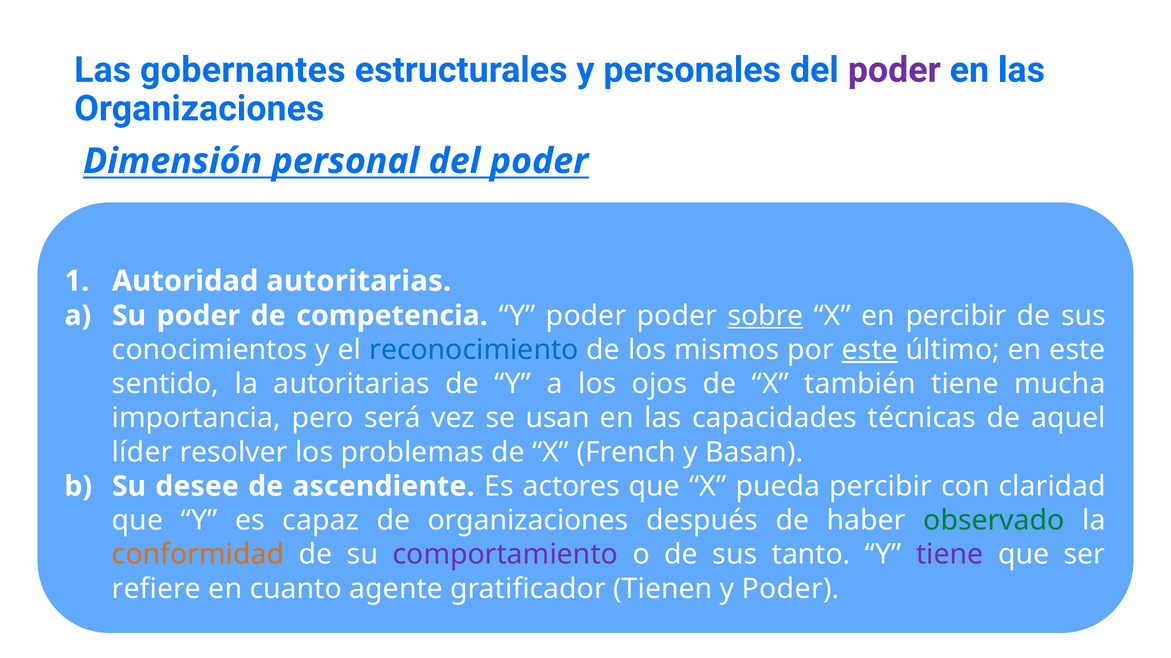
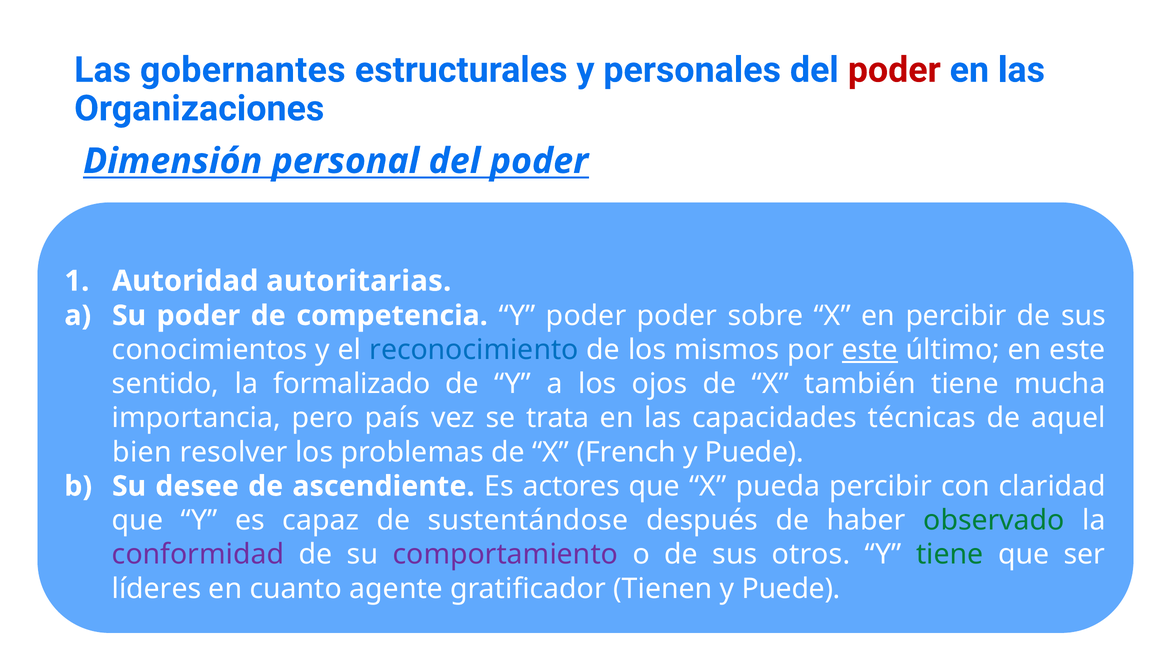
poder at (894, 70) colour: purple -> red
sobre underline: present -> none
la autoritarias: autoritarias -> formalizado
será: será -> país
usan: usan -> trata
líder: líder -> bien
French y Basan: Basan -> Puede
de organizaciones: organizaciones -> sustentándose
conformidad colour: orange -> purple
tanto: tanto -> otros
tiene at (950, 555) colour: purple -> green
refiere: refiere -> líderes
Poder at (791, 589): Poder -> Puede
